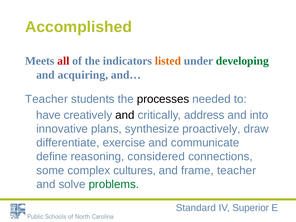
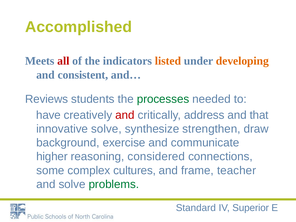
developing colour: green -> orange
acquiring: acquiring -> consistent
Teacher at (47, 99): Teacher -> Reviews
processes colour: black -> green
and at (125, 115) colour: black -> red
into: into -> that
innovative plans: plans -> solve
proactively: proactively -> strengthen
differentiate: differentiate -> background
define: define -> higher
